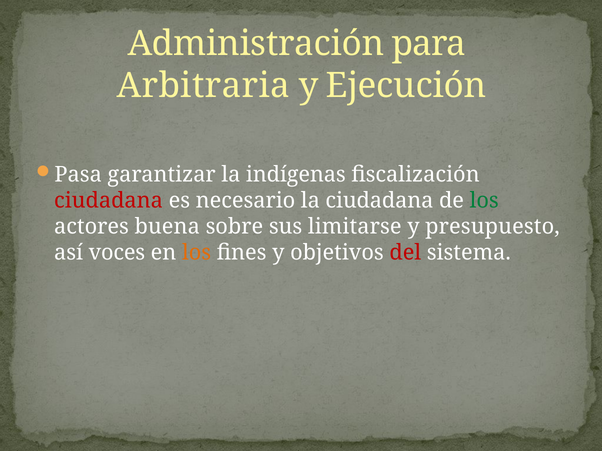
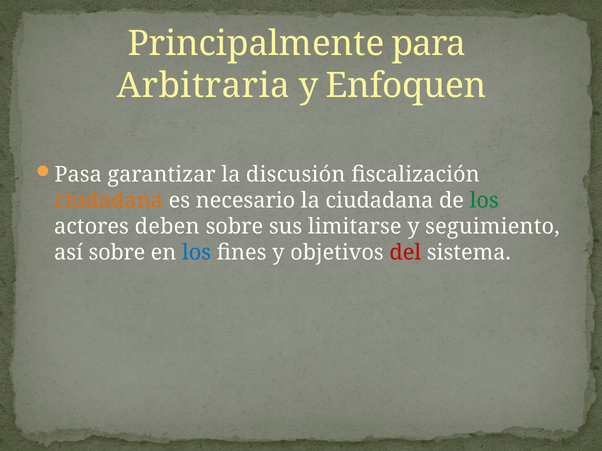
Administración: Administración -> Principalmente
Ejecución: Ejecución -> Enfoquen
indígenas: indígenas -> discusión
ciudadana at (109, 201) colour: red -> orange
buena: buena -> deben
presupuesto: presupuesto -> seguimiento
así voces: voces -> sobre
los at (197, 253) colour: orange -> blue
